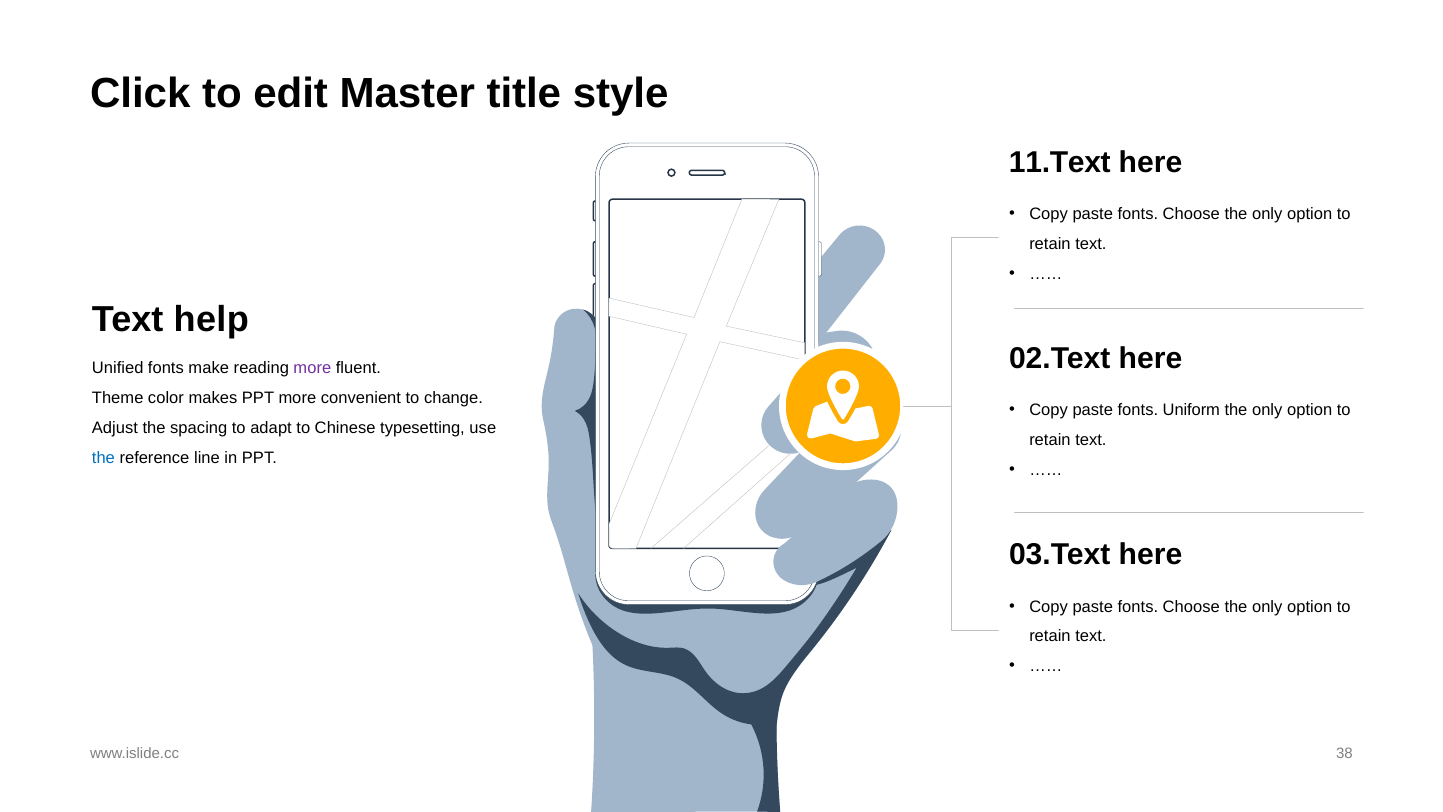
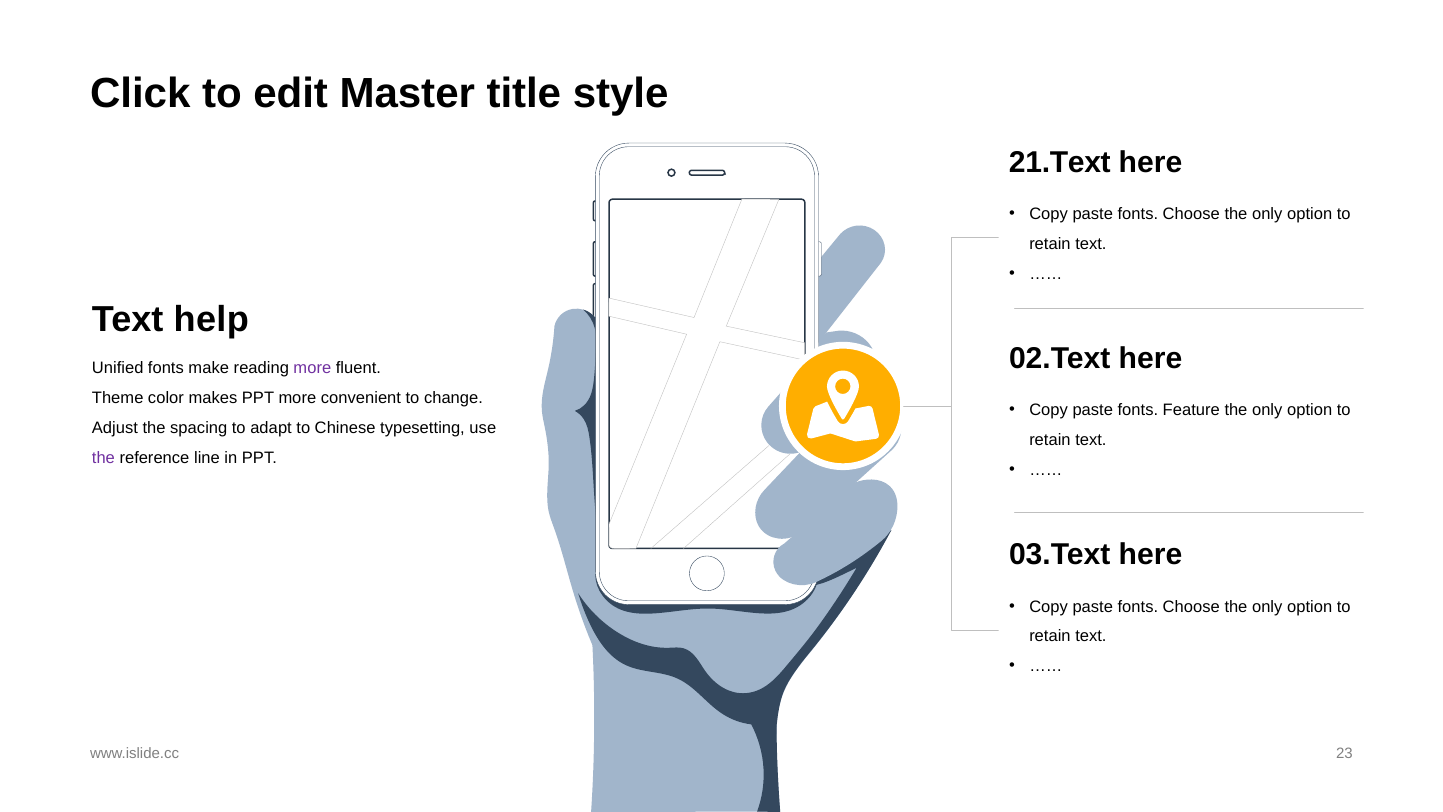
11.Text: 11.Text -> 21.Text
Uniform: Uniform -> Feature
the at (103, 457) colour: blue -> purple
38: 38 -> 23
